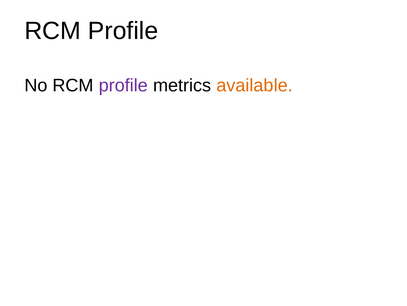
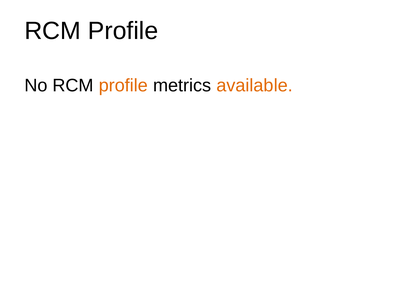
profile at (123, 85) colour: purple -> orange
